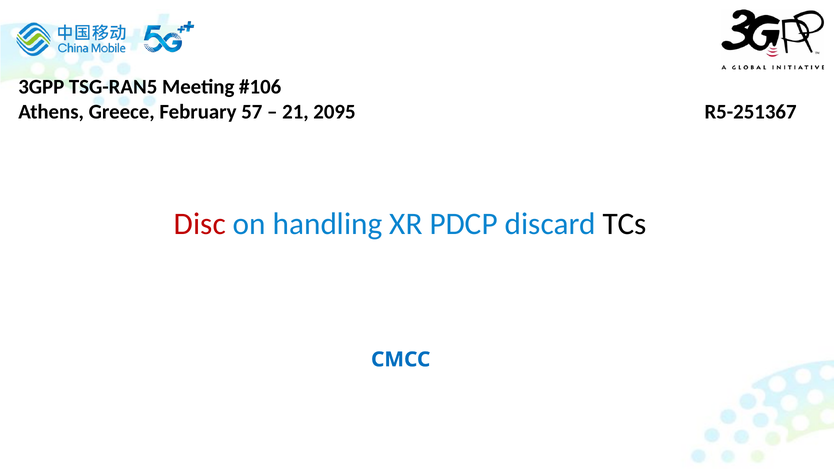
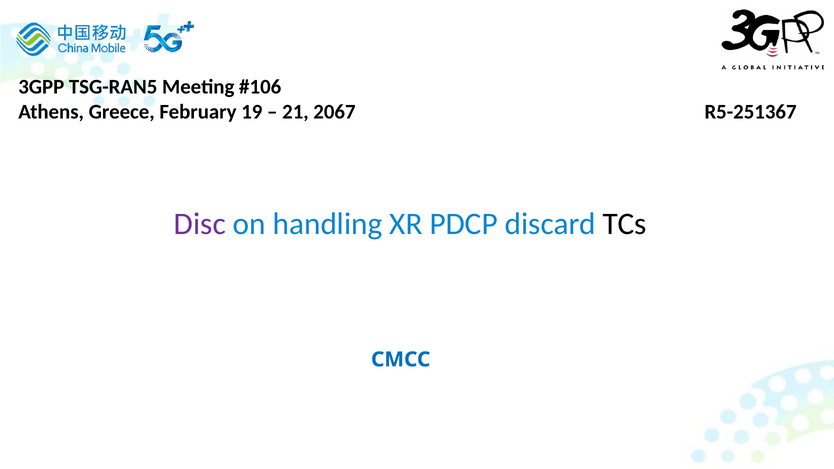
57: 57 -> 19
2095: 2095 -> 2067
Disc colour: red -> purple
